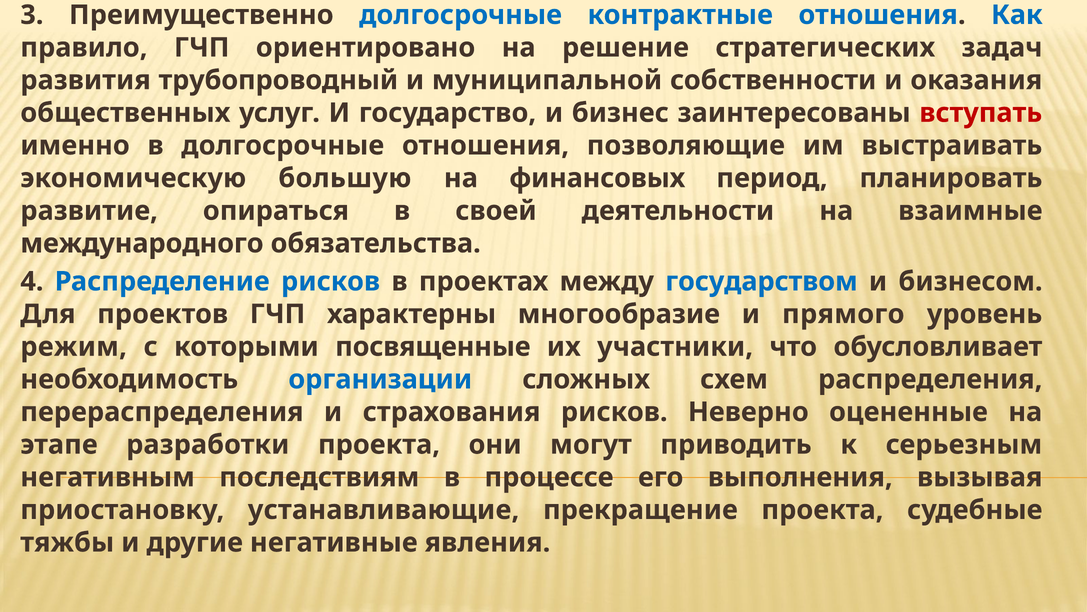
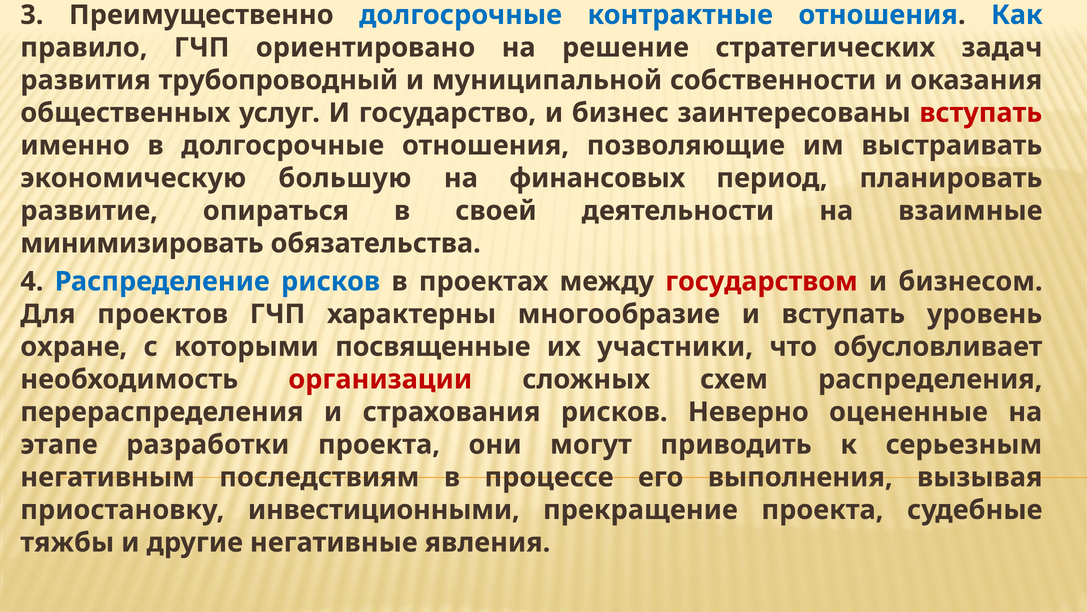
международного: международного -> минимизировать
государством colour: blue -> red
и прямого: прямого -> вступать
режим: режим -> охране
организации colour: blue -> red
устанавливающие: устанавливающие -> инвестиционными
